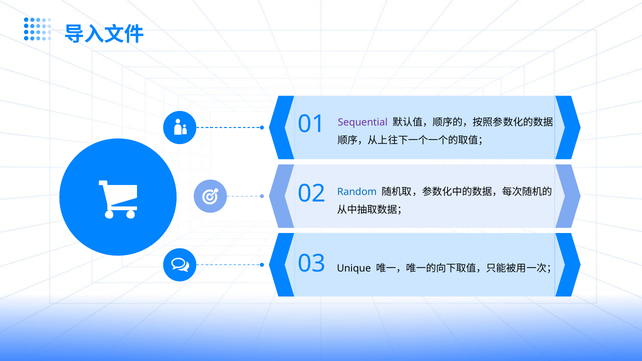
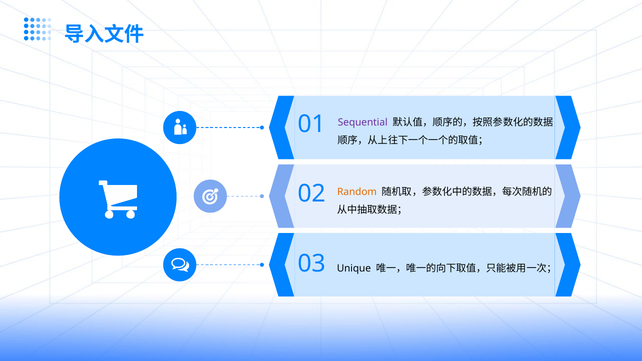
Random colour: blue -> orange
